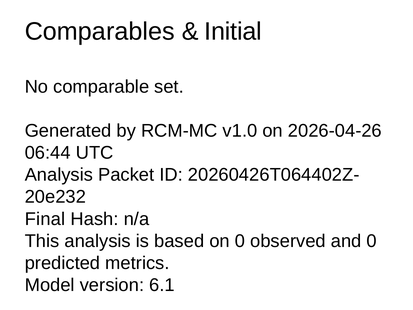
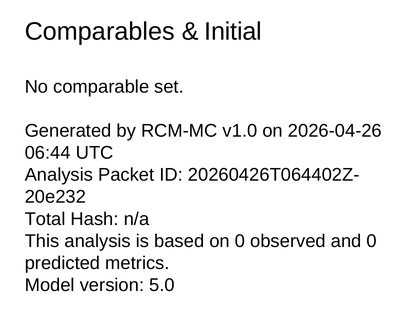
Final: Final -> Total
6.1: 6.1 -> 5.0
